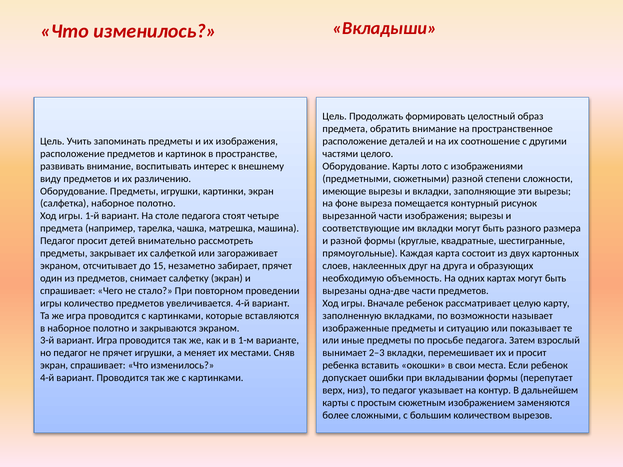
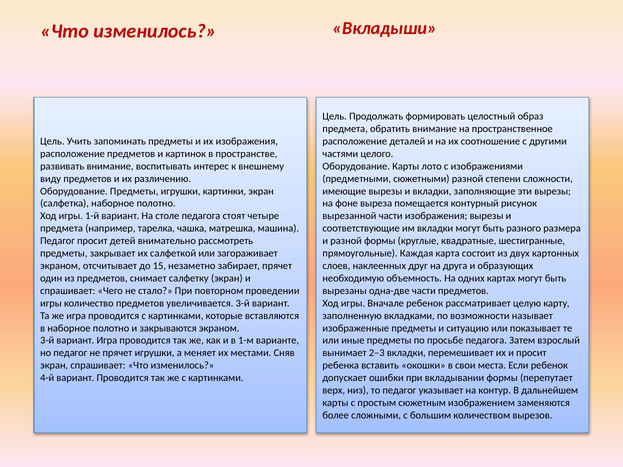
увеличивается 4-й: 4-й -> 3-й
